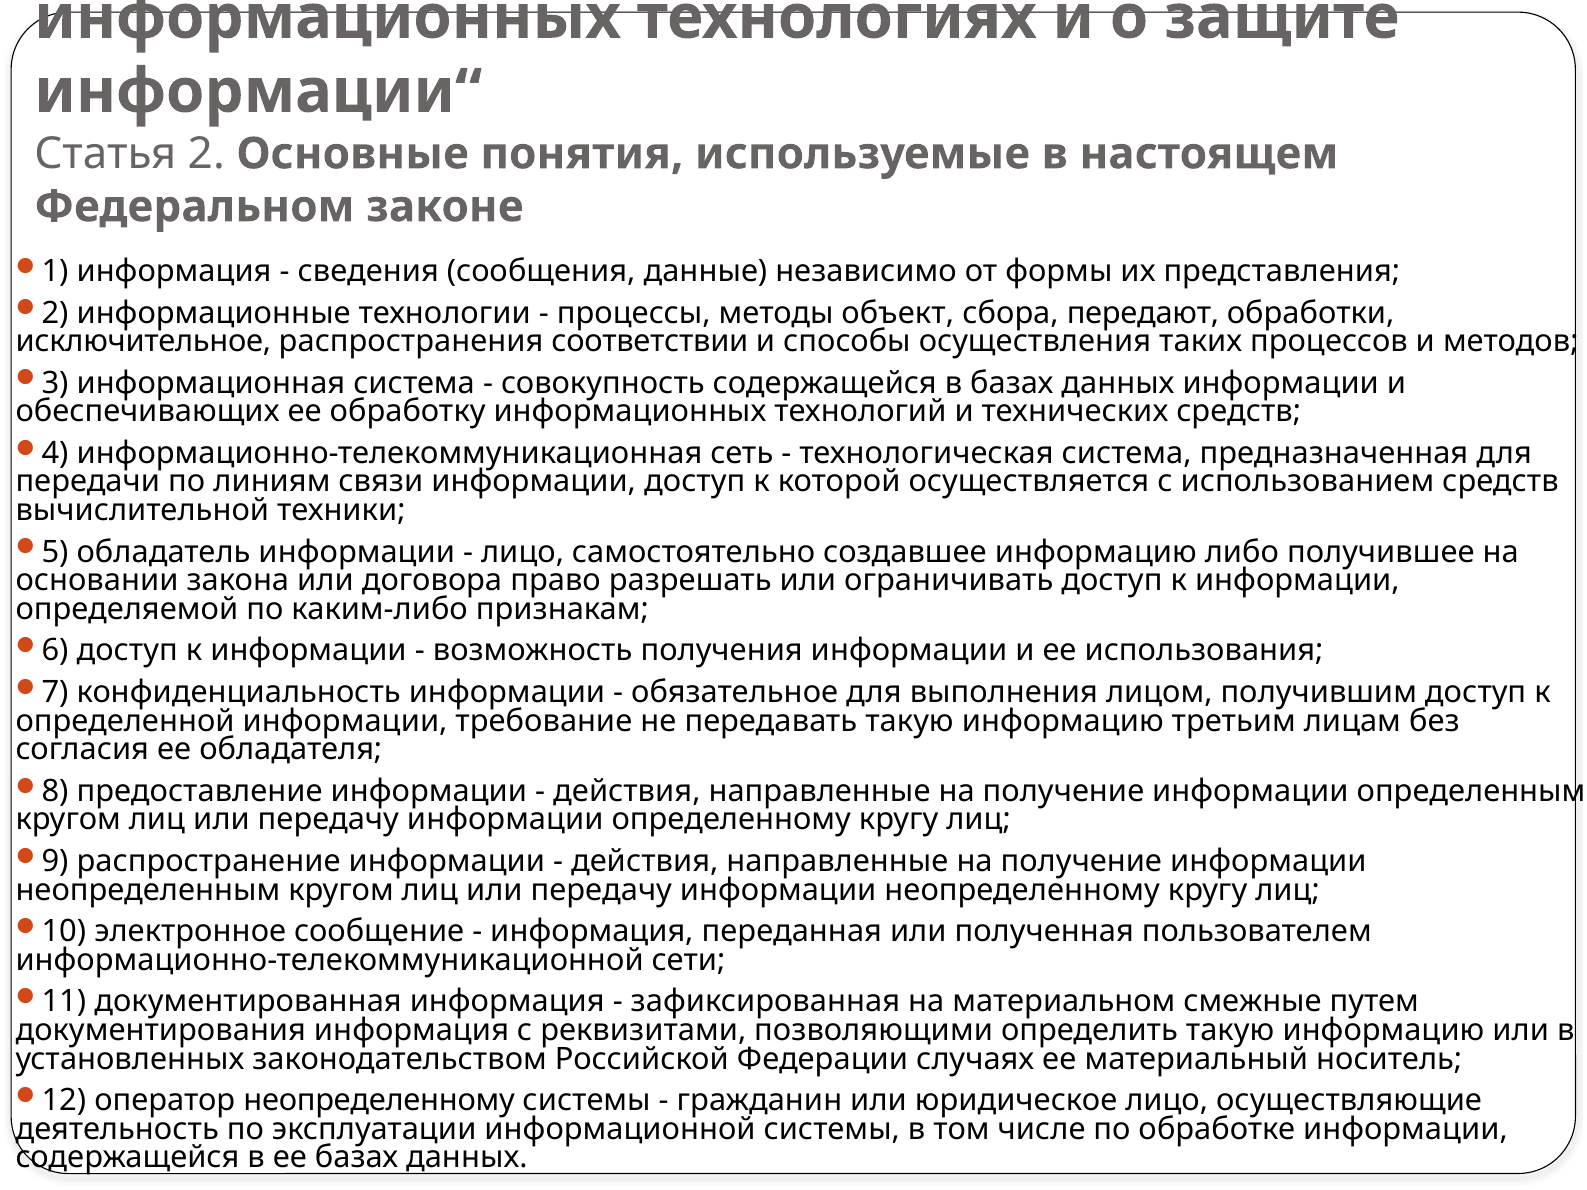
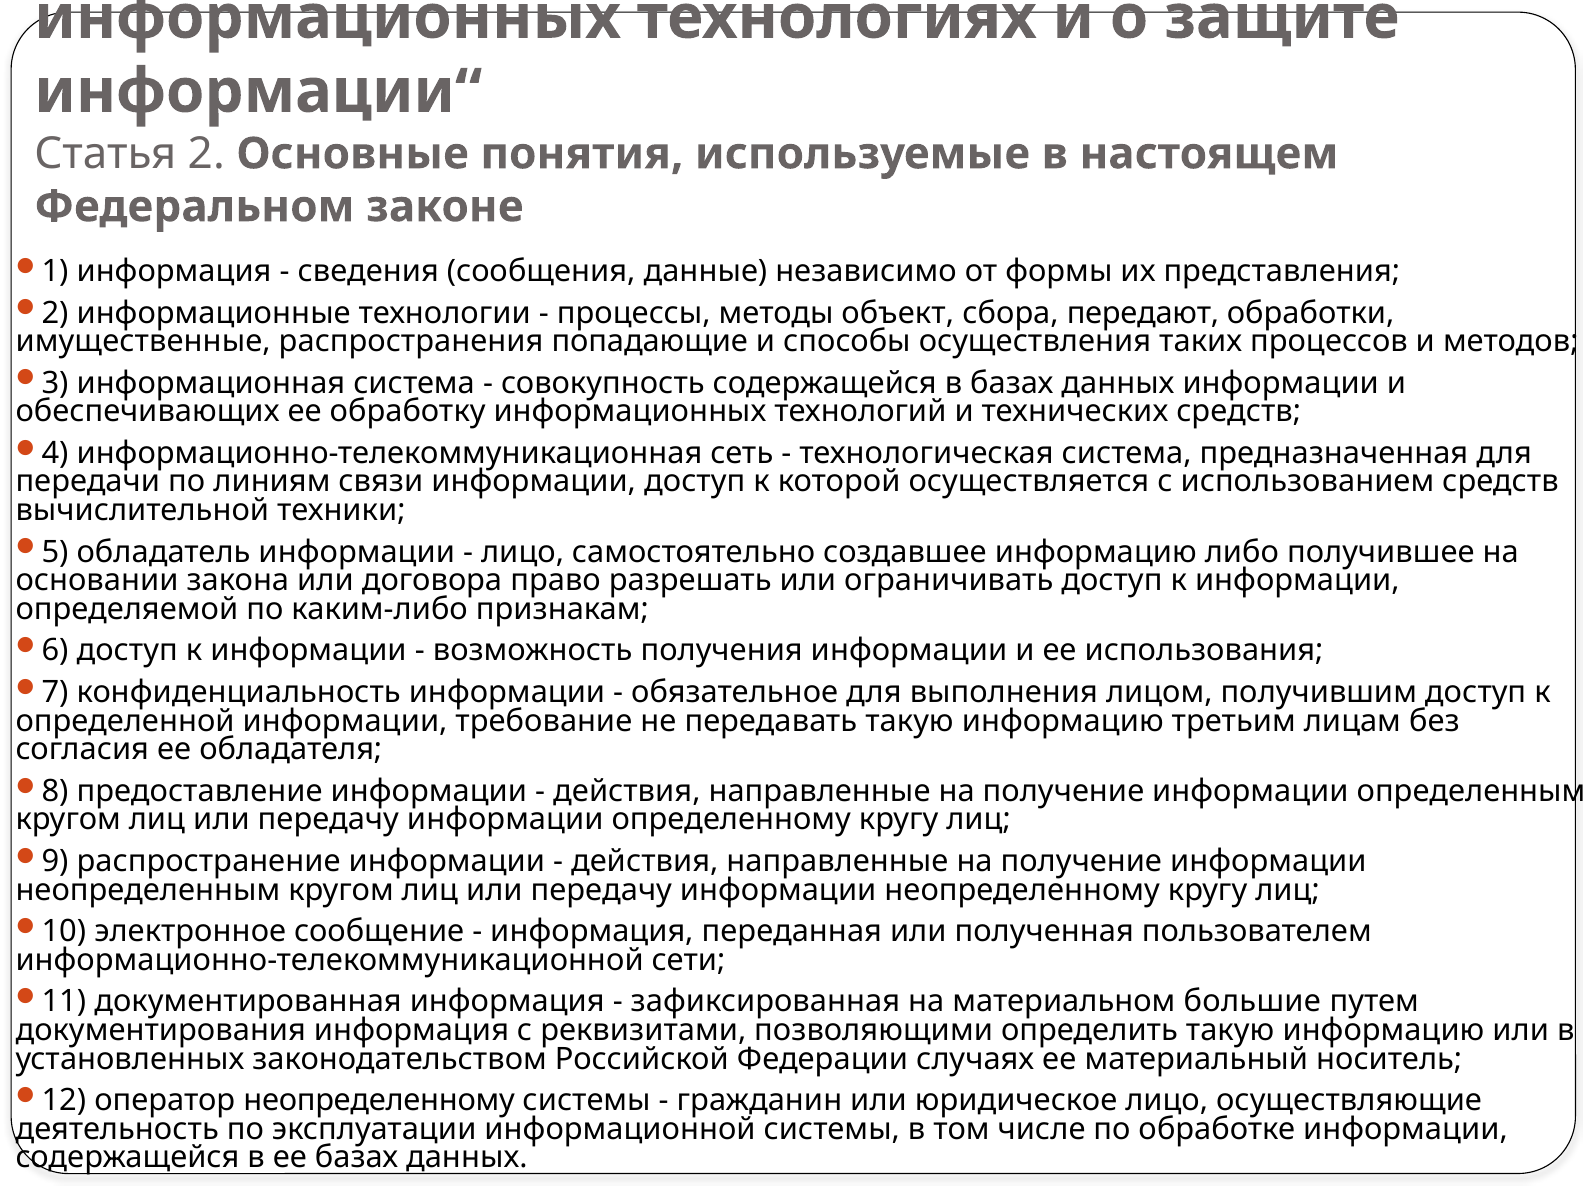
исключительное: исключительное -> имущественные
соответствии: соответствии -> попадающие
смежные: смежные -> большие
